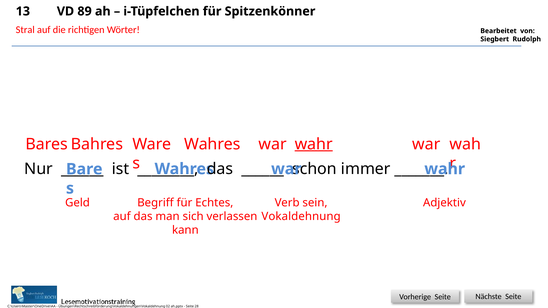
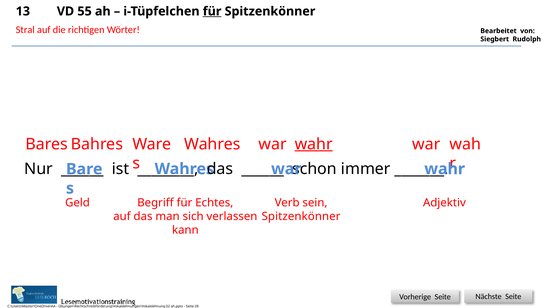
89: 89 -> 55
für at (212, 11) underline: none -> present
Vokaldehnung at (301, 217): Vokaldehnung -> Spitzenkönner
